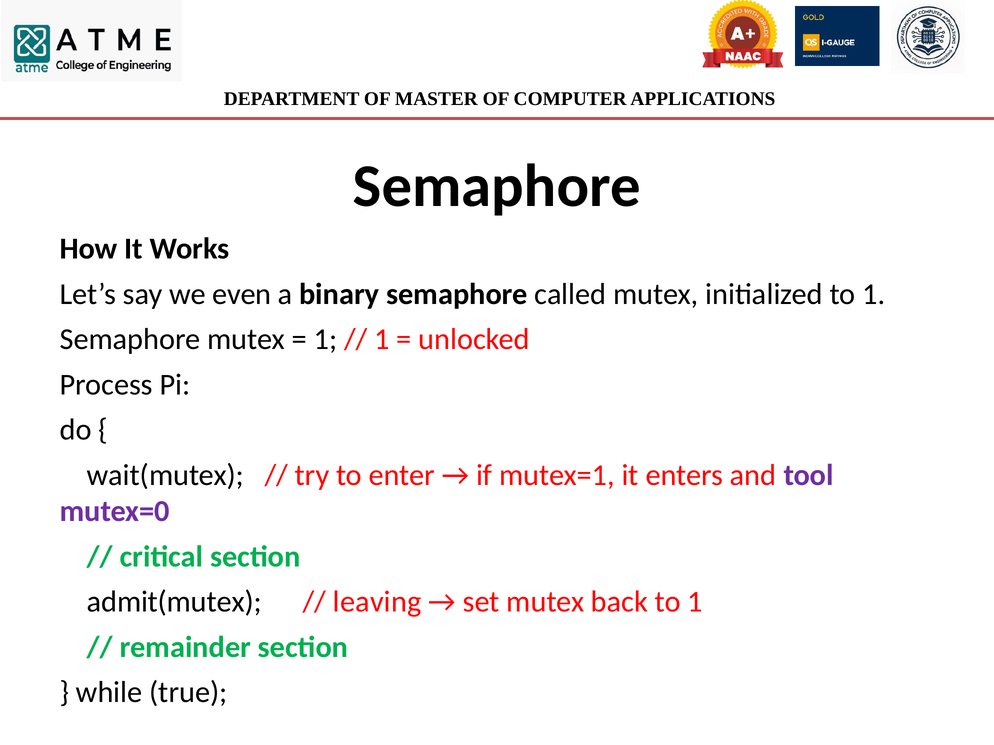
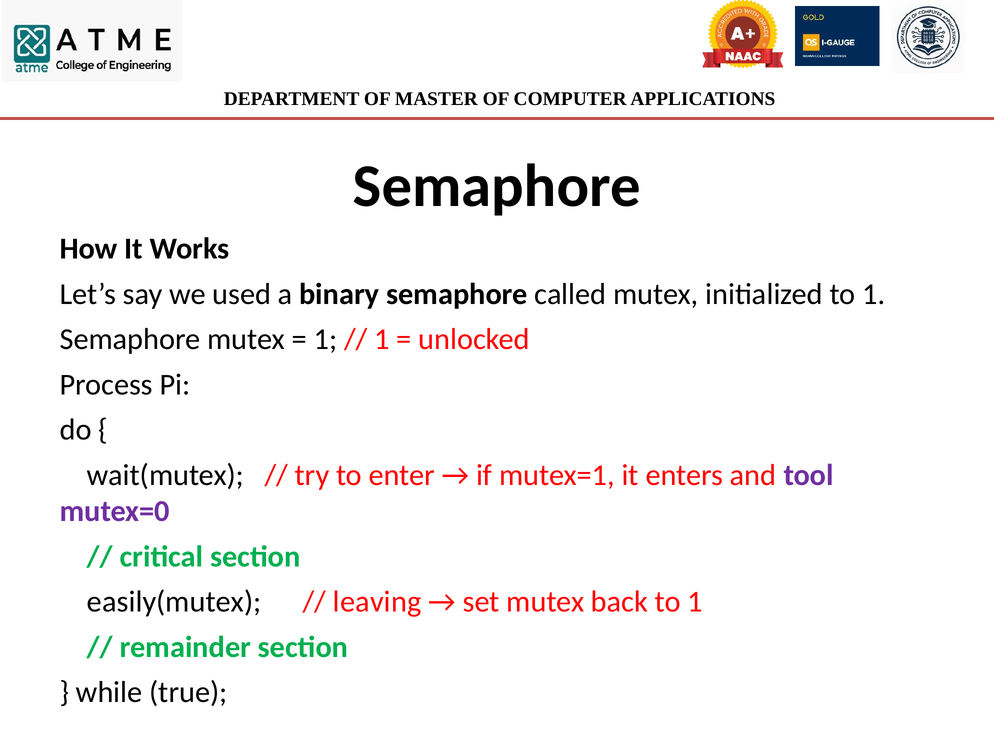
even: even -> used
admit(mutex: admit(mutex -> easily(mutex
